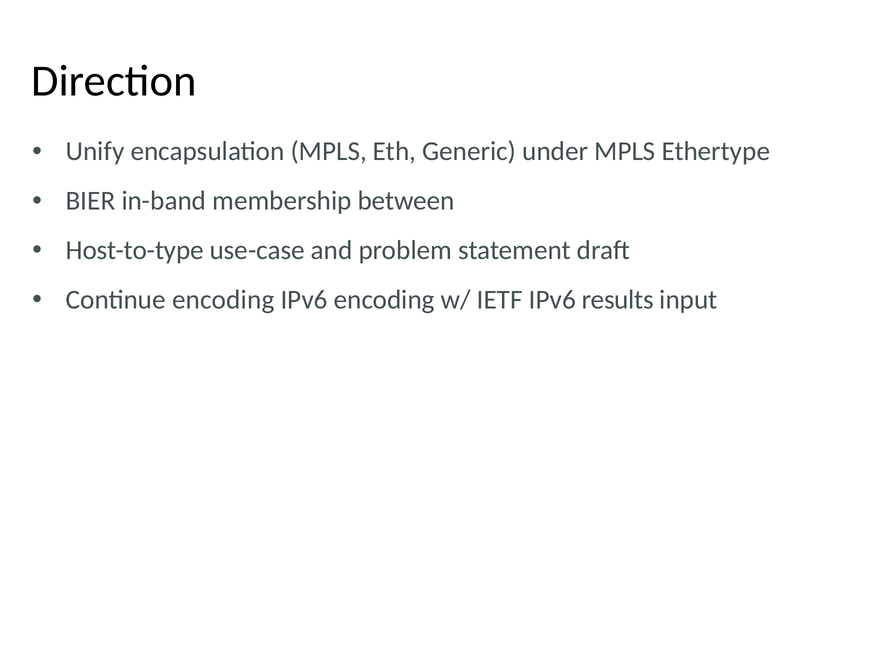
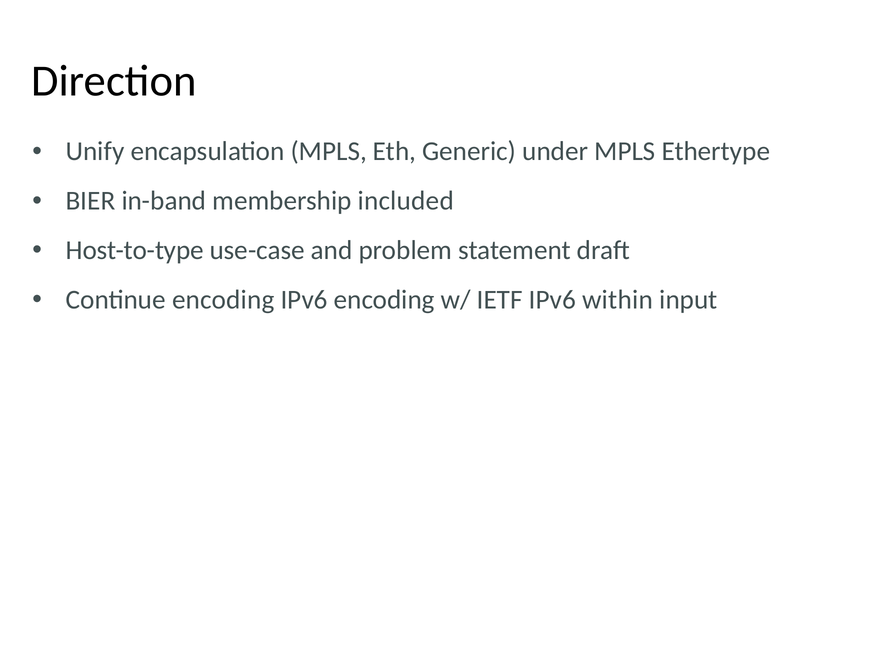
between: between -> included
results: results -> within
